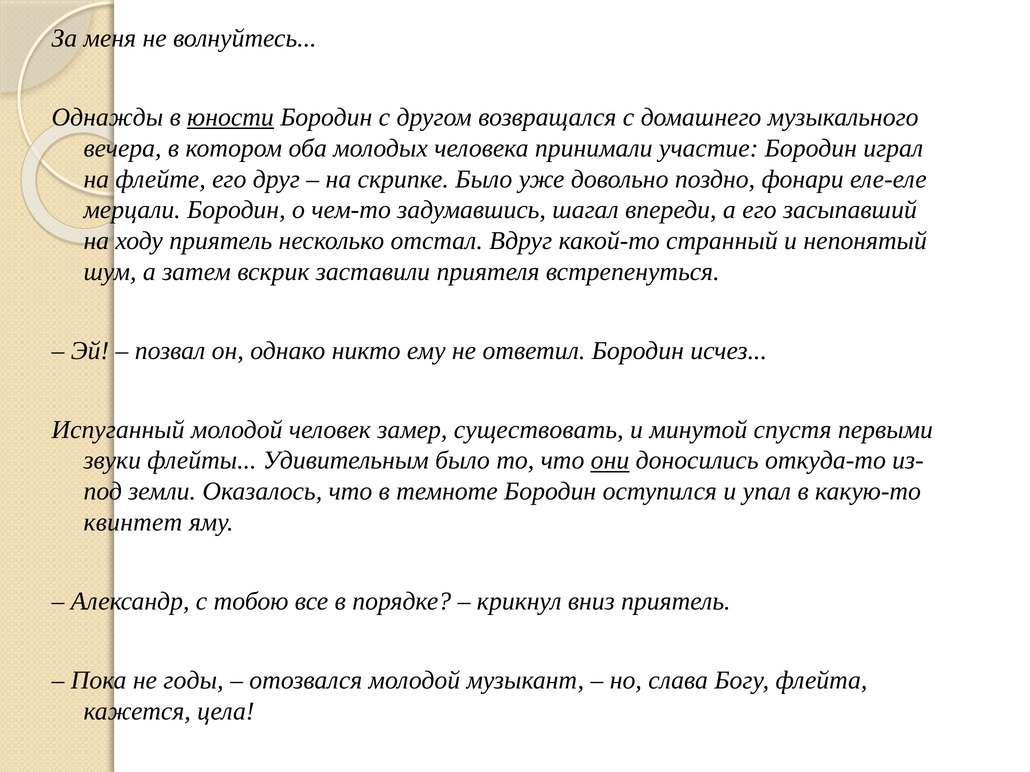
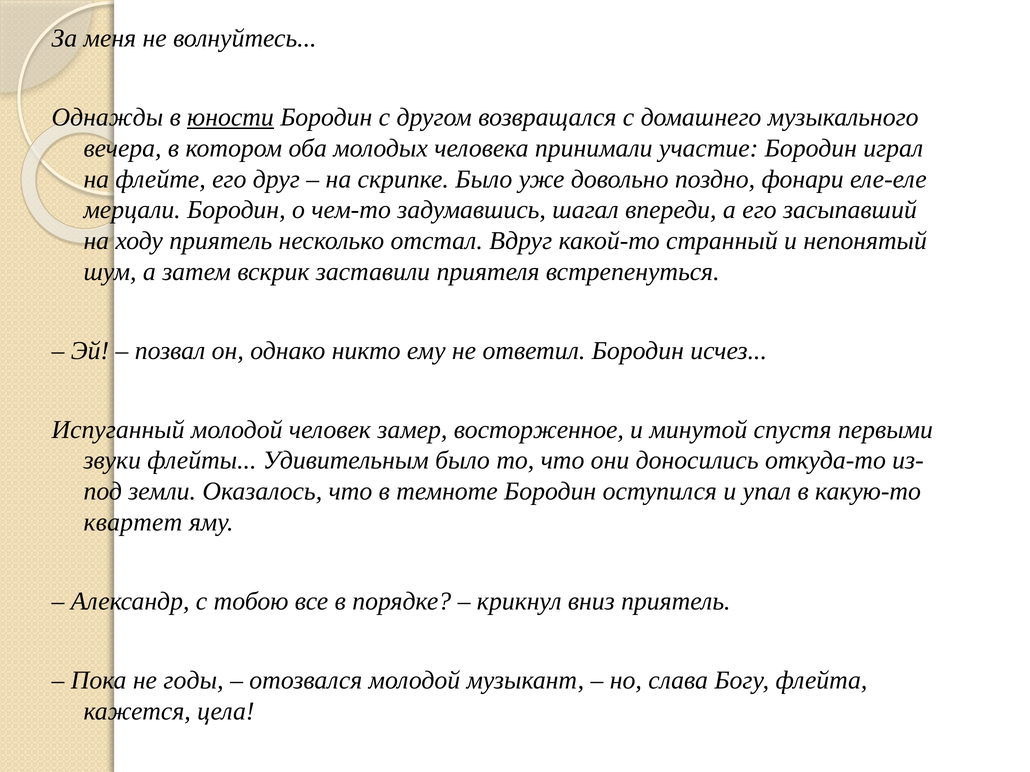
существовать: существовать -> восторженное
они underline: present -> none
квинтет: квинтет -> квартет
